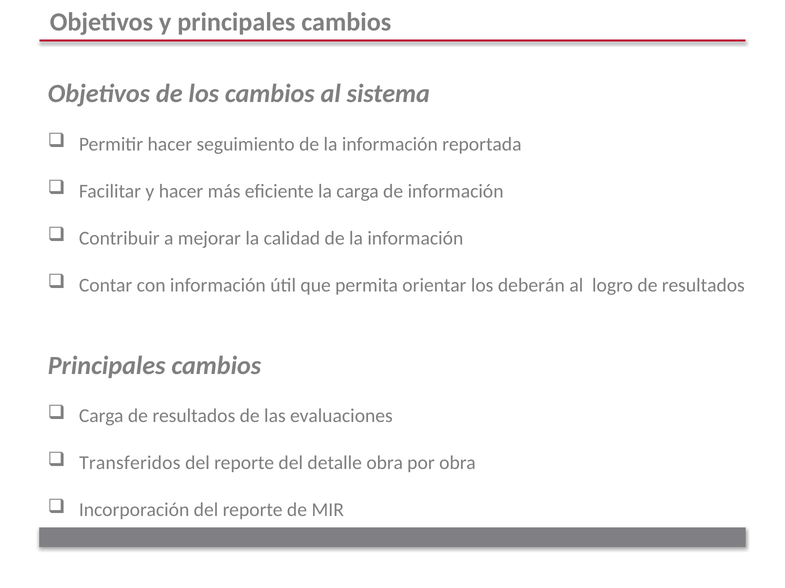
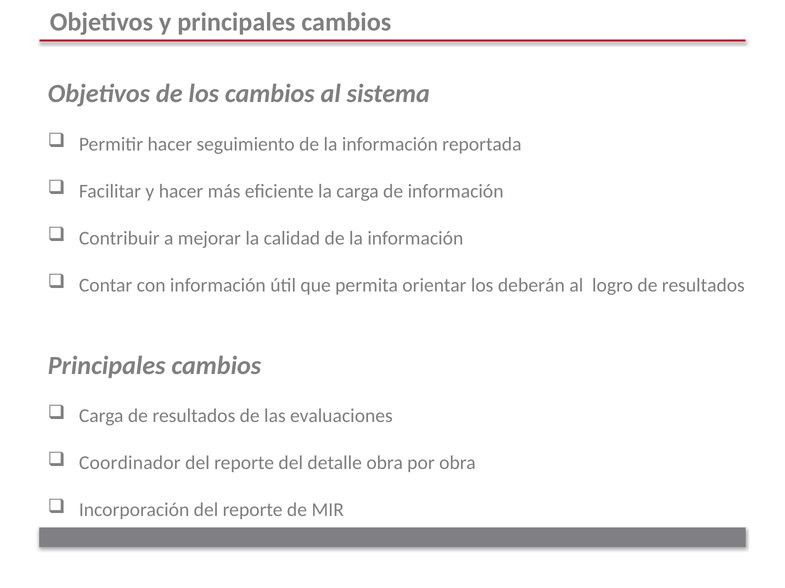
Transferidos: Transferidos -> Coordinador
